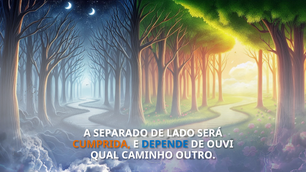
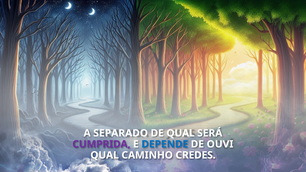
DE LADO: LADO -> QUAL
CUMPRIDA colour: orange -> purple
OUTRO: OUTRO -> CREDES
